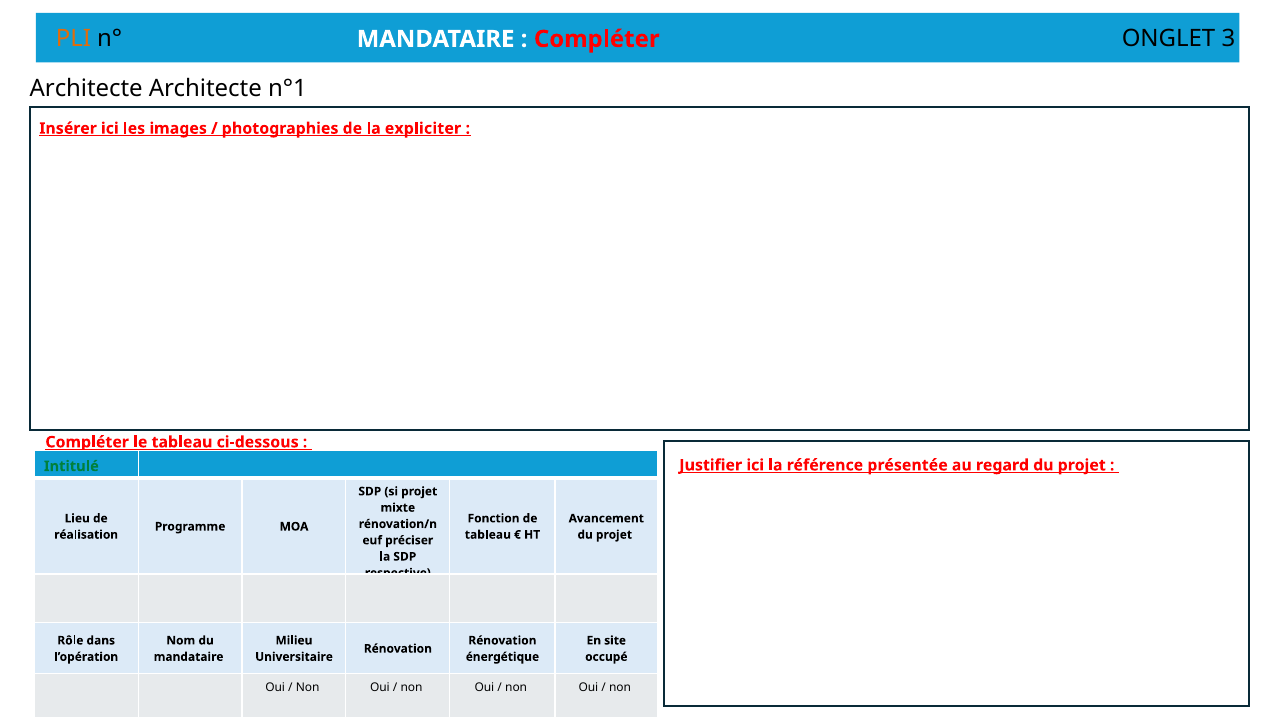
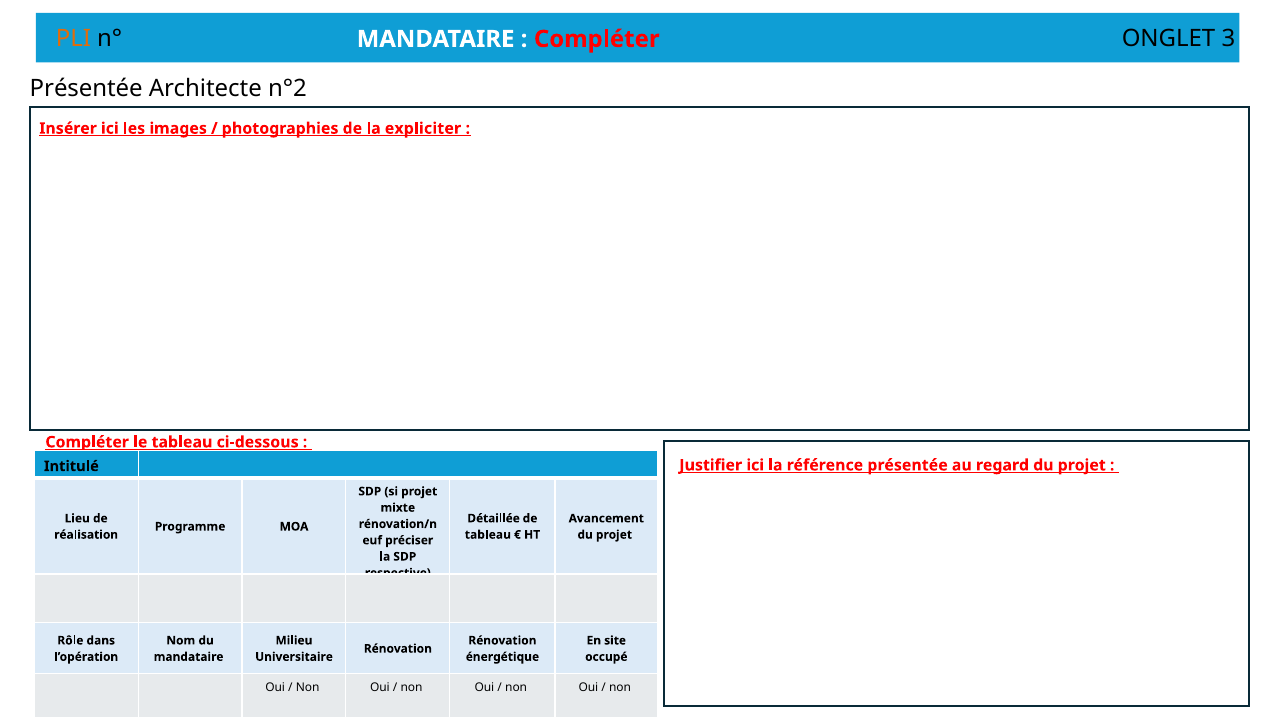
Architecte at (86, 89): Architecte -> Présentée
n°1: n°1 -> n°2
Intitulé colour: green -> black
Fonction: Fonction -> Détaillée
